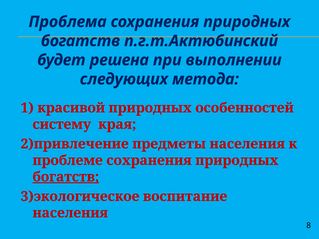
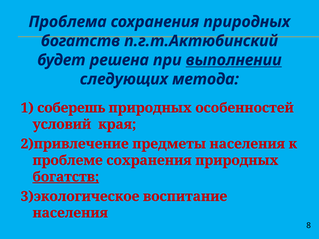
выполнении underline: none -> present
красивой: красивой -> соберешь
систему: систему -> условий
